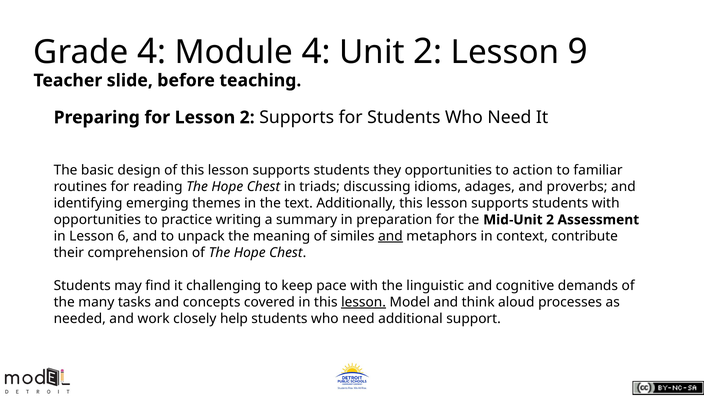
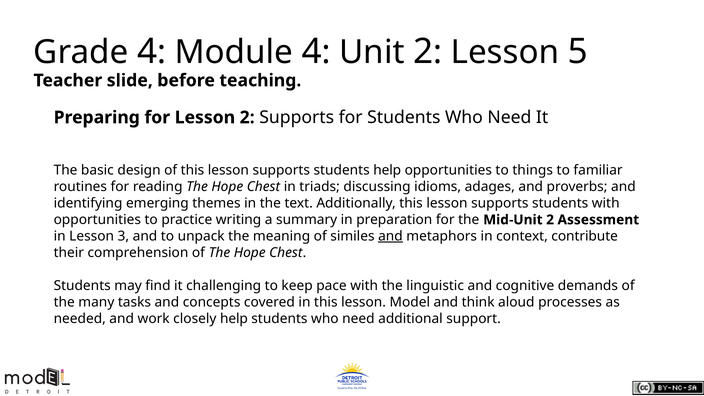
9: 9 -> 5
students they: they -> help
action: action -> things
6: 6 -> 3
lesson at (364, 302) underline: present -> none
